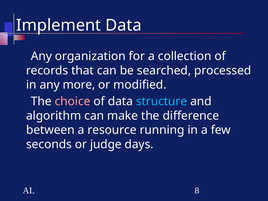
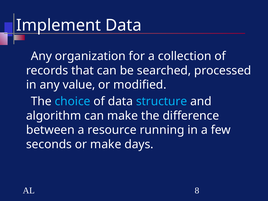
more: more -> value
choice colour: pink -> light blue
or judge: judge -> make
